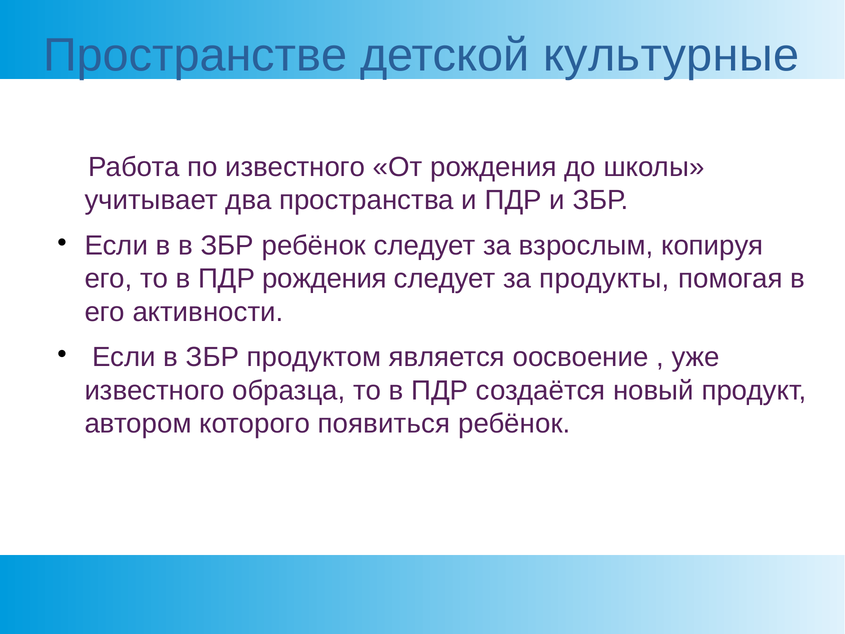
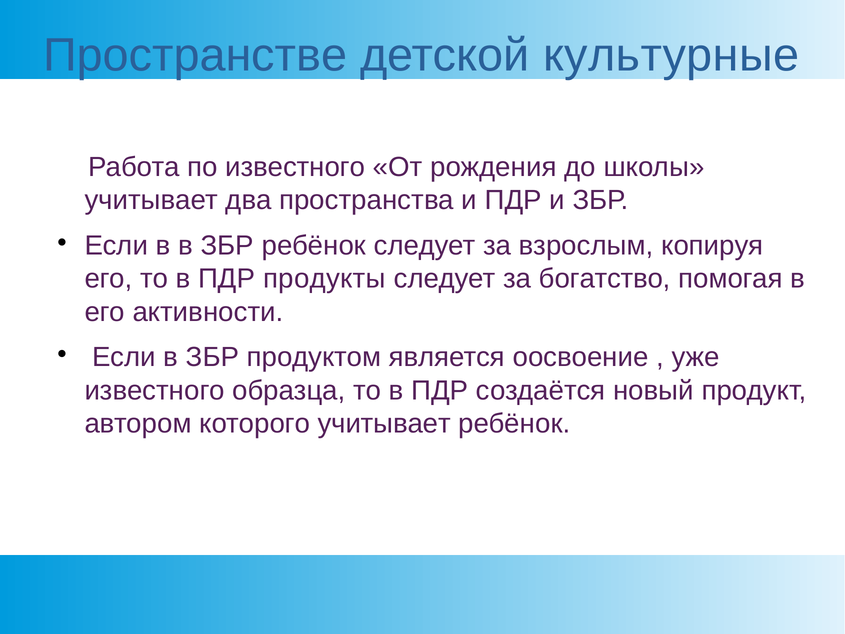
ПДР рождения: рождения -> продукты
продукты: продукты -> богатство
которого появиться: появиться -> учитывает
